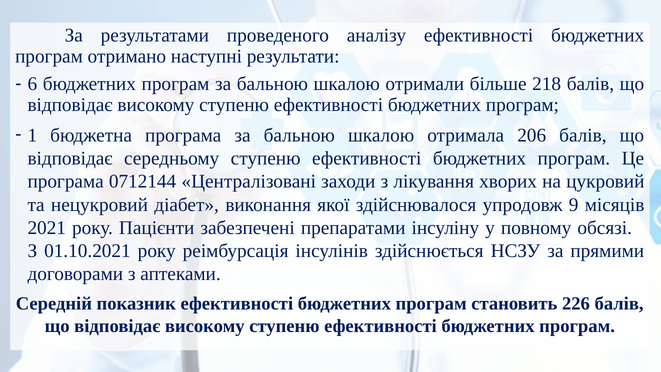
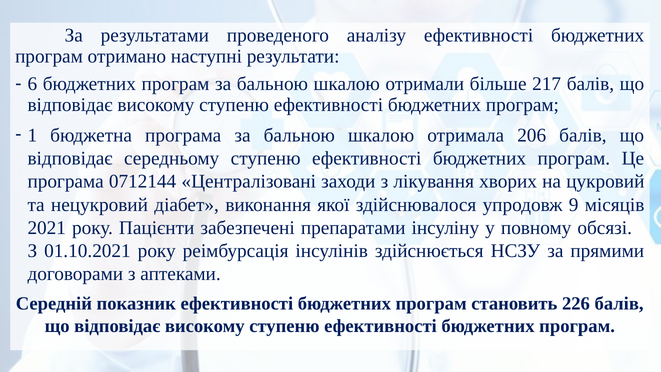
218: 218 -> 217
